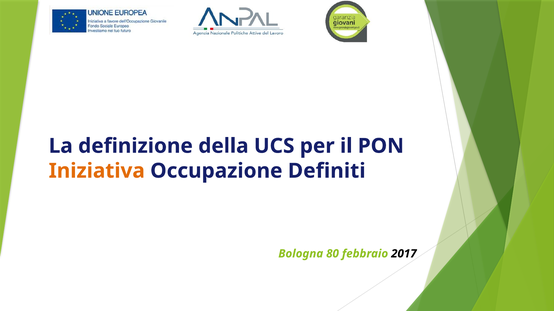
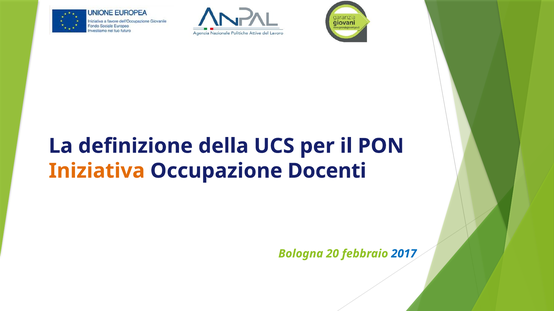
Definiti: Definiti -> Docenti
80: 80 -> 20
2017 colour: black -> blue
